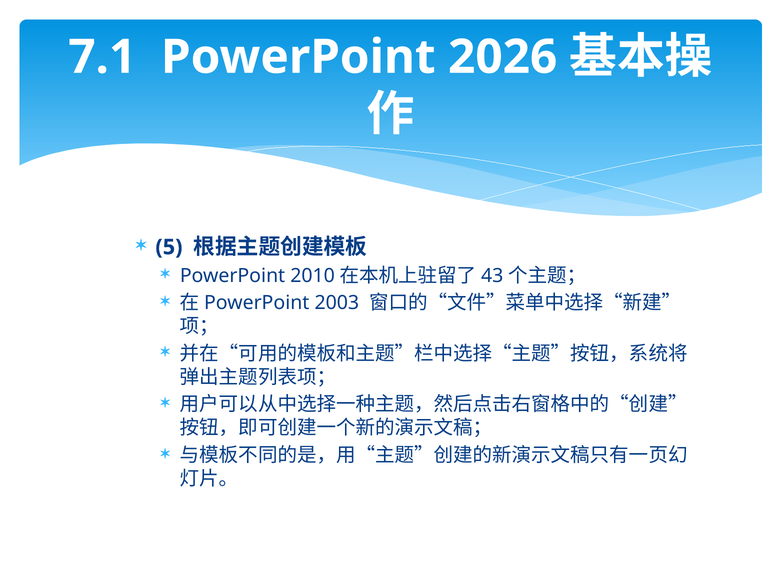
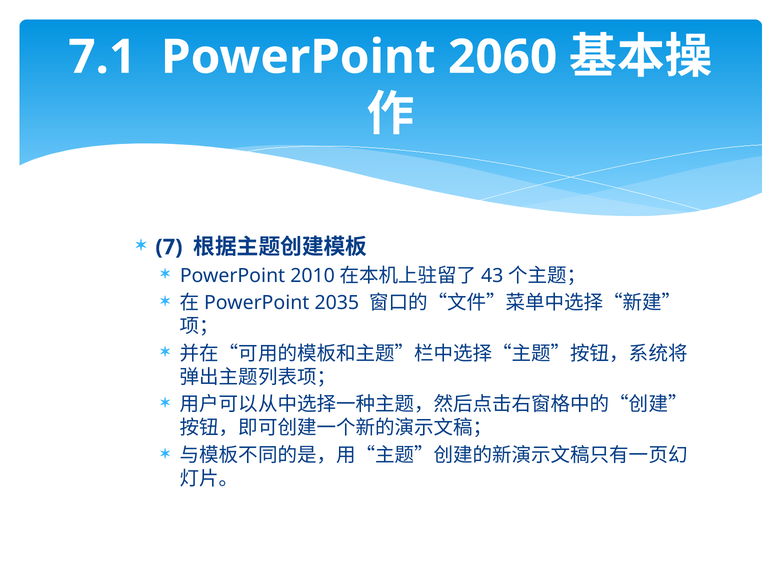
2026: 2026 -> 2060
5: 5 -> 7
2003: 2003 -> 2035
